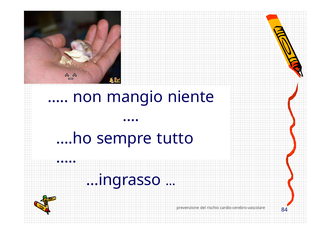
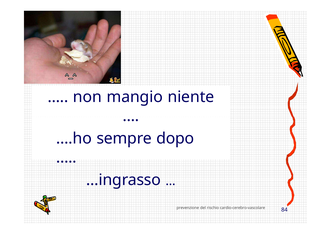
tutto: tutto -> dopo
